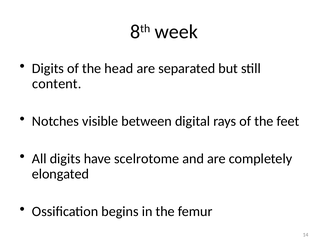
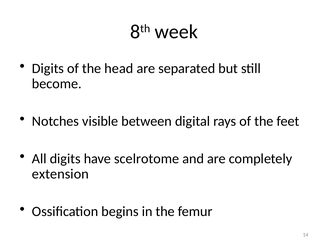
content: content -> become
elongated: elongated -> extension
